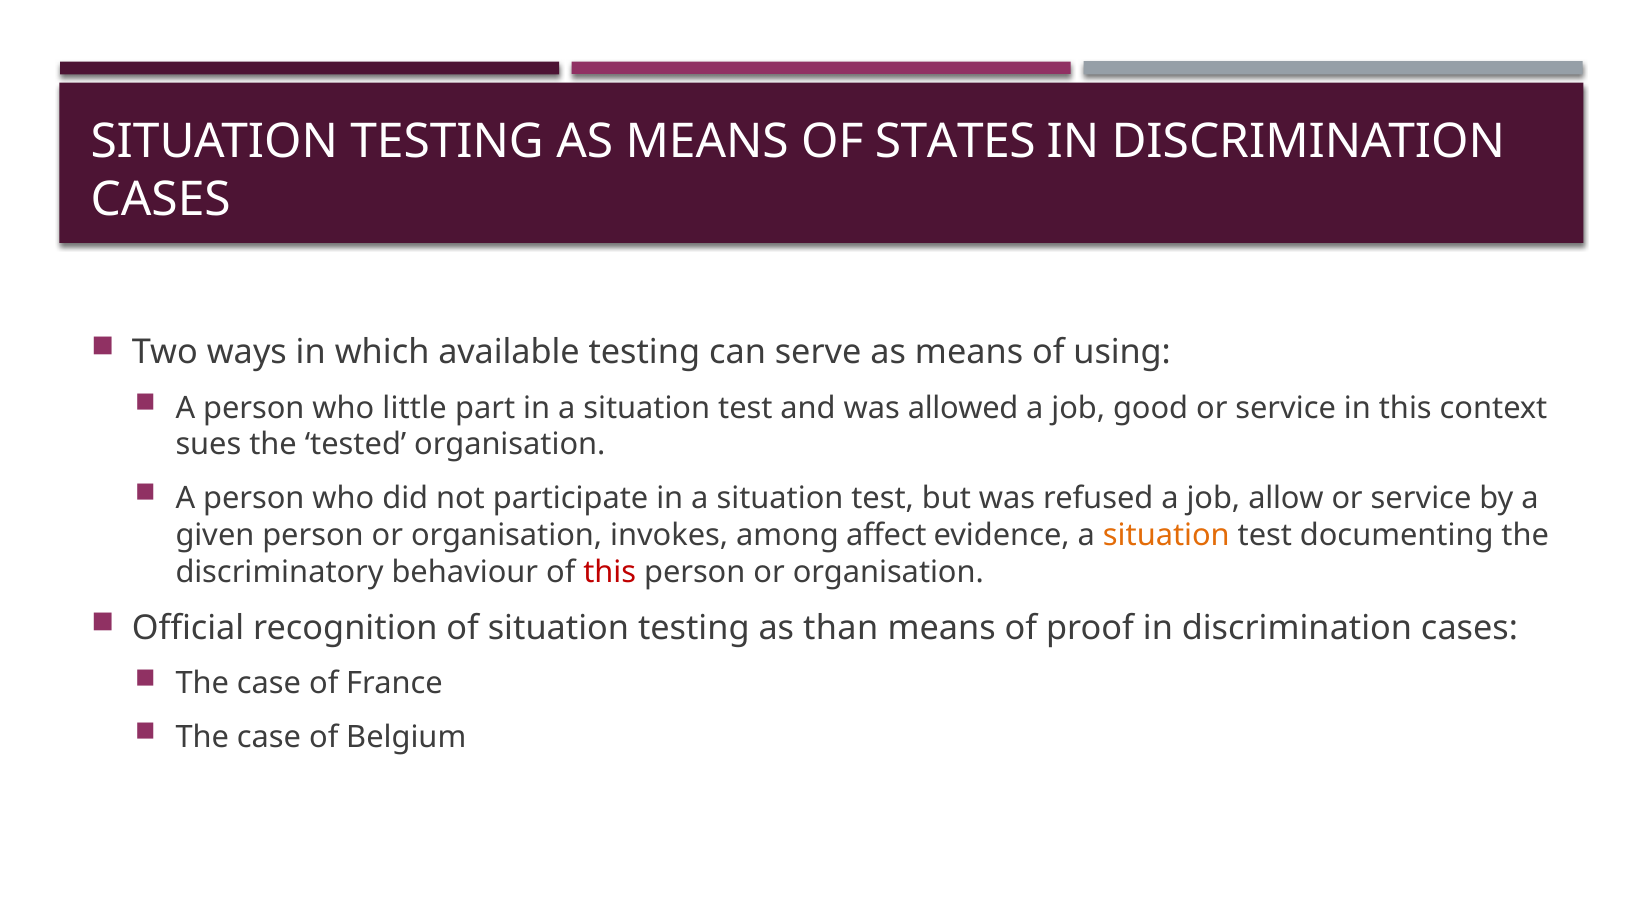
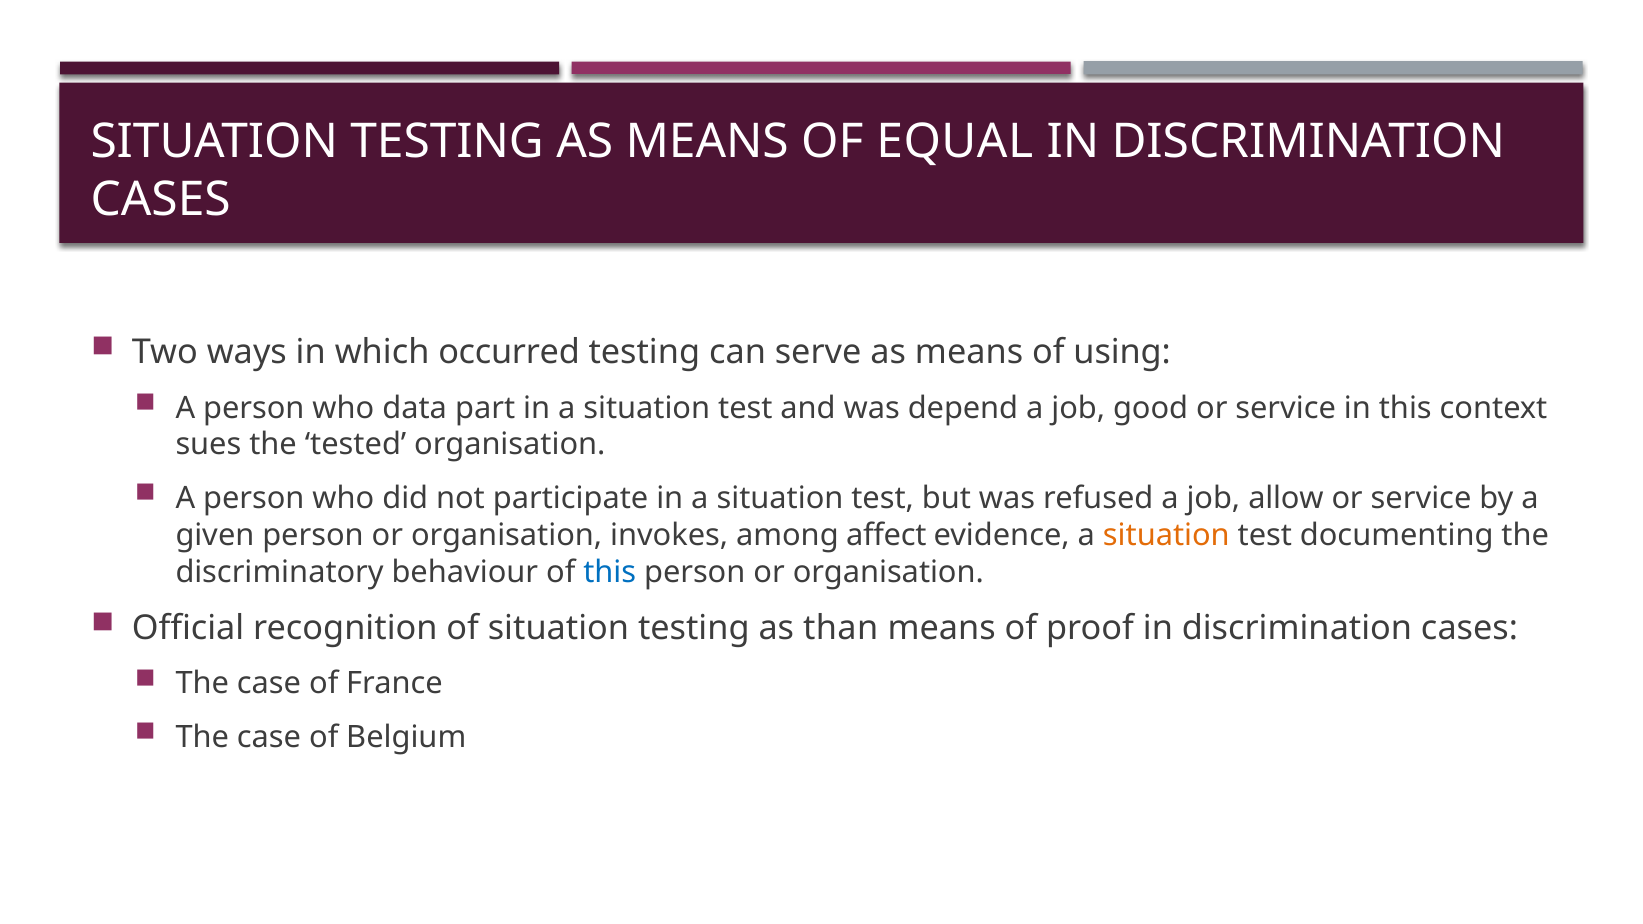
STATES: STATES -> EQUAL
available: available -> occurred
little: little -> data
allowed: allowed -> depend
this at (610, 572) colour: red -> blue
